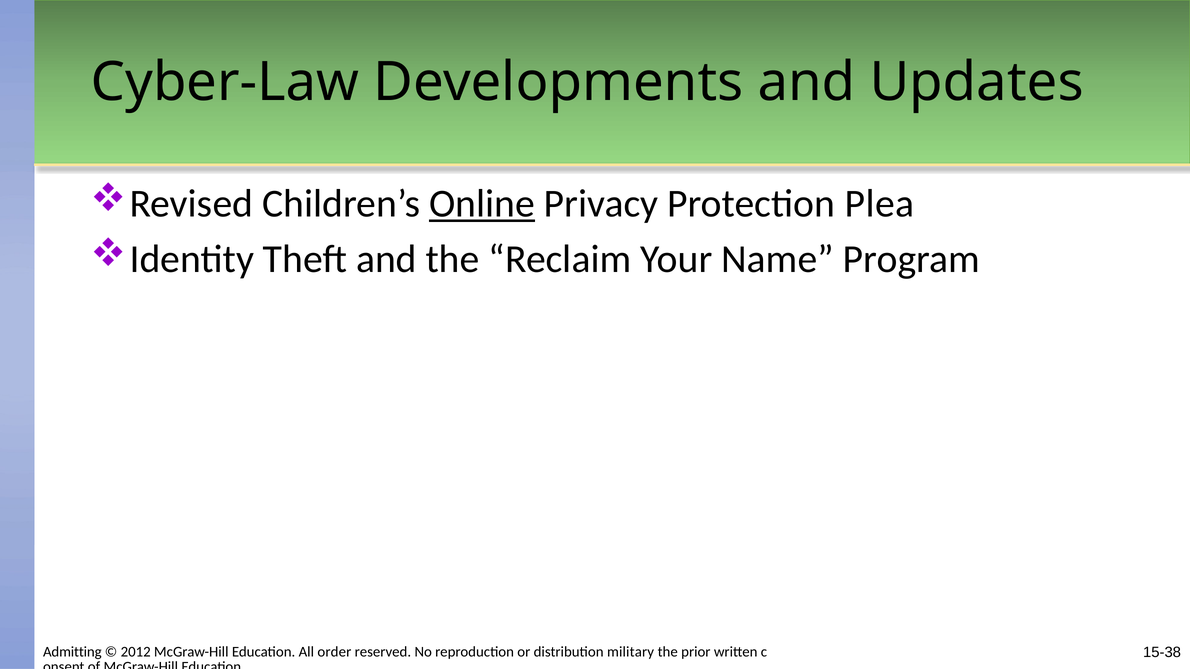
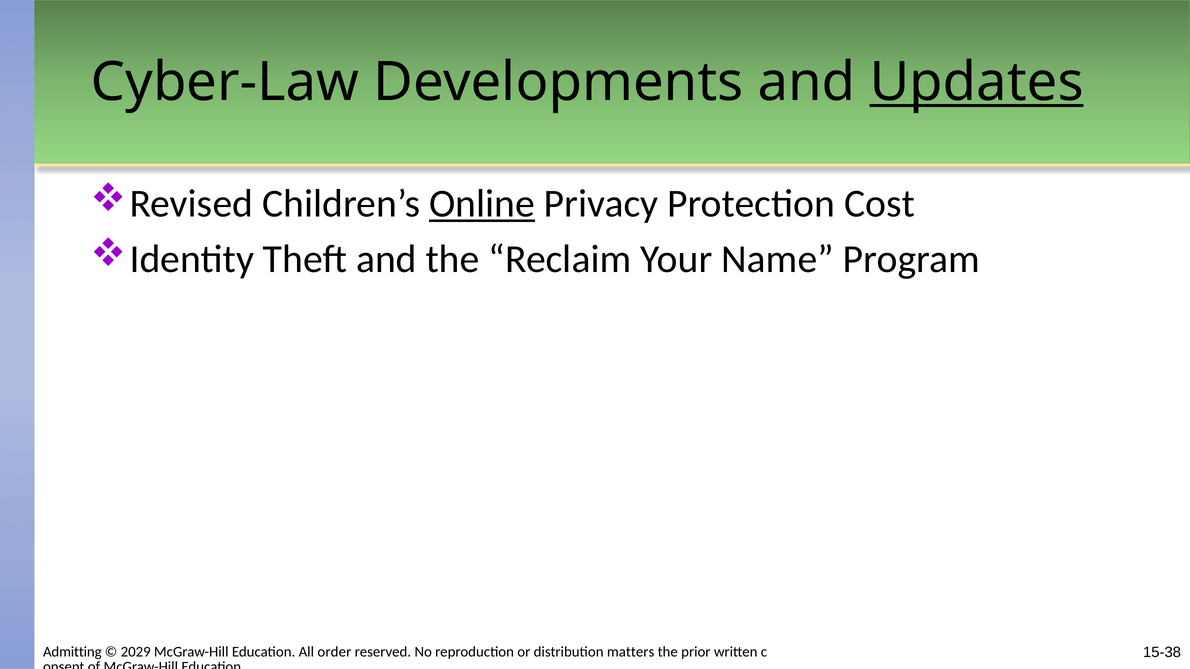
Updates underline: none -> present
Plea: Plea -> Cost
2012: 2012 -> 2029
military: military -> matters
